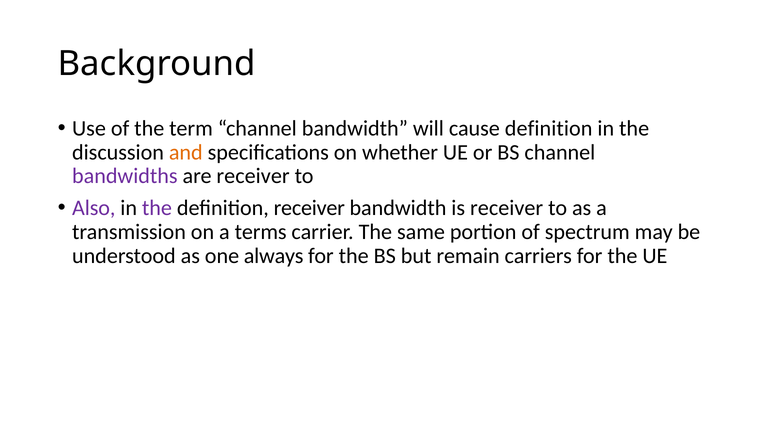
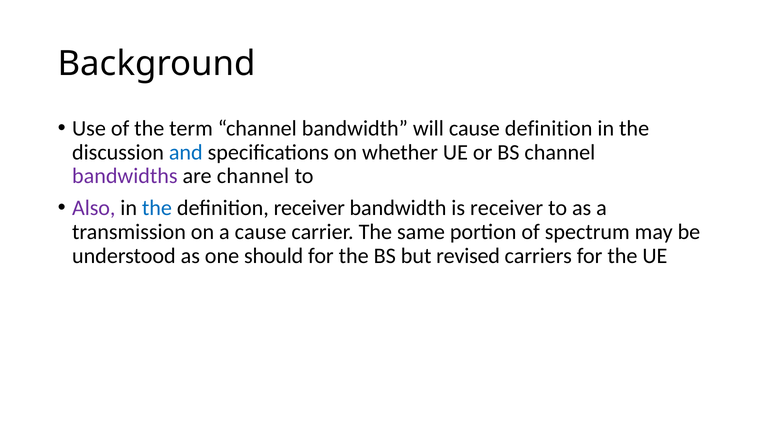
and colour: orange -> blue
are receiver: receiver -> channel
the at (157, 208) colour: purple -> blue
a terms: terms -> cause
always: always -> should
remain: remain -> revised
